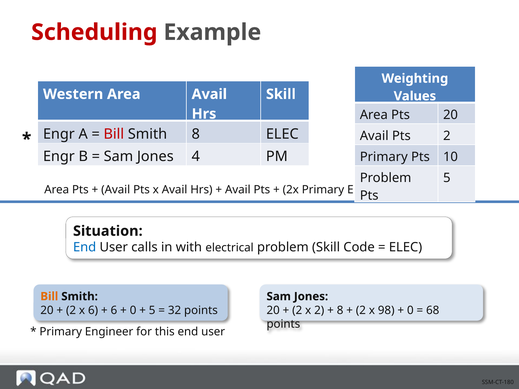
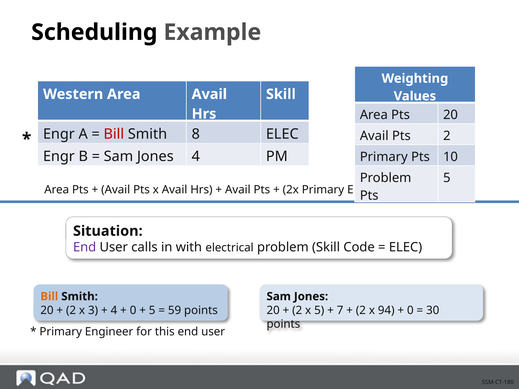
Scheduling colour: red -> black
End at (85, 248) colour: blue -> purple
x 6: 6 -> 3
6 at (114, 310): 6 -> 4
32: 32 -> 59
x 2: 2 -> 5
8 at (340, 310): 8 -> 7
98: 98 -> 94
68: 68 -> 30
